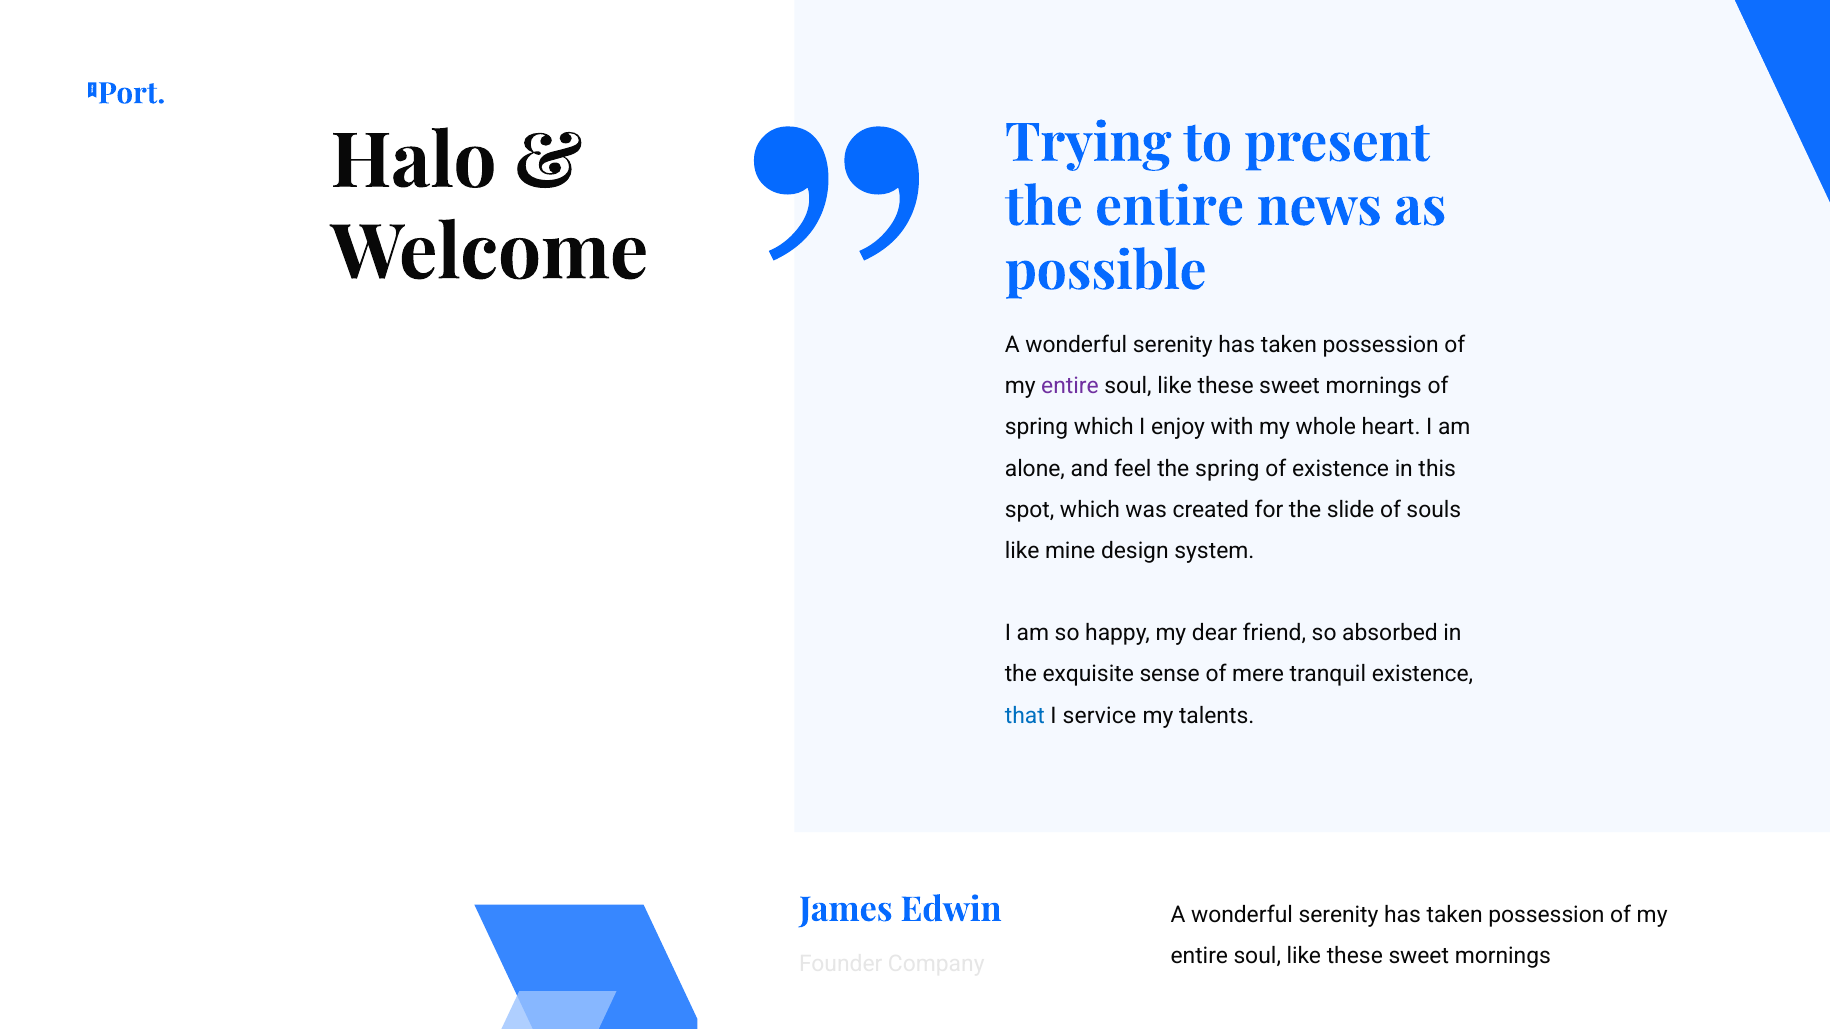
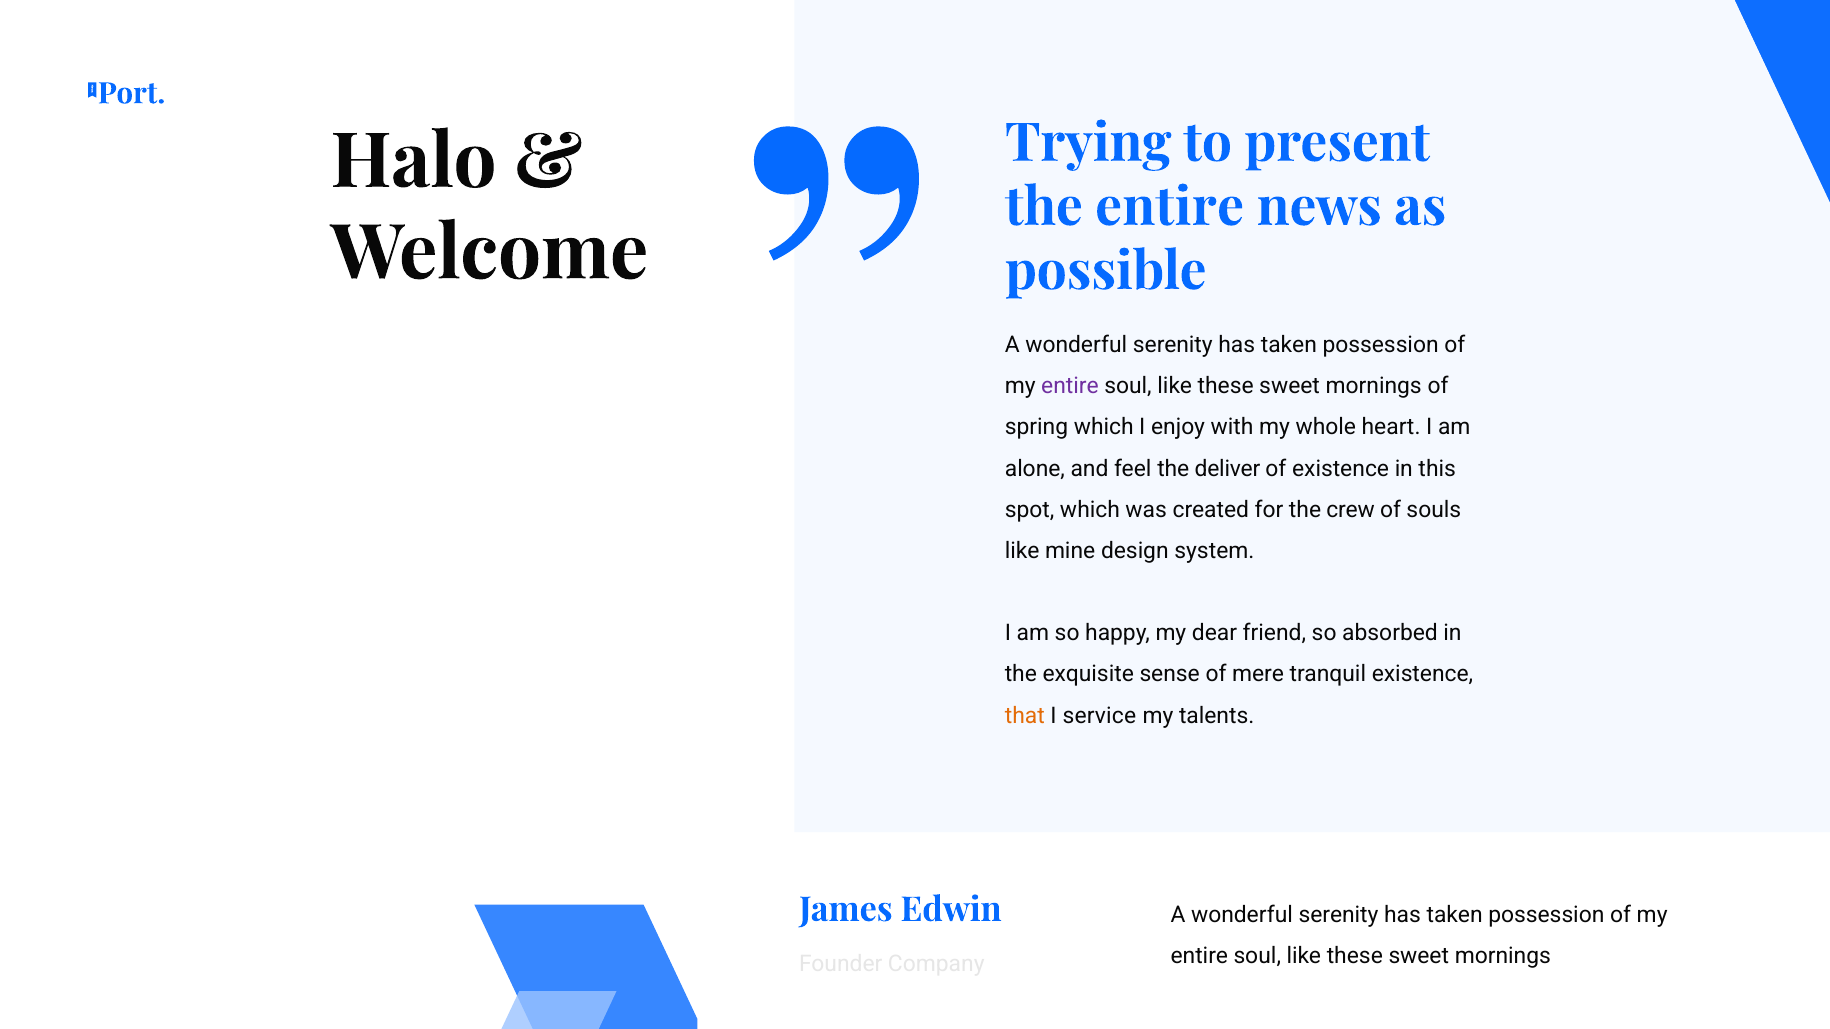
the spring: spring -> deliver
slide: slide -> crew
that colour: blue -> orange
